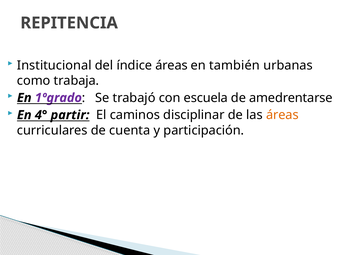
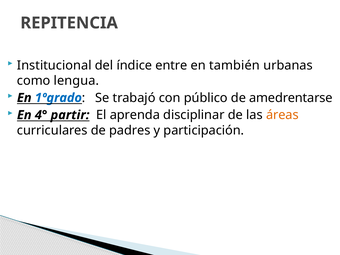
índice áreas: áreas -> entre
trabaja: trabaja -> lengua
1ºgrado colour: purple -> blue
escuela: escuela -> público
caminos: caminos -> aprenda
cuenta: cuenta -> padres
